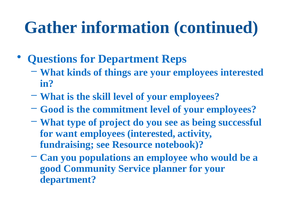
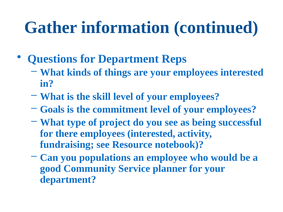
Good at (52, 110): Good -> Goals
want: want -> there
